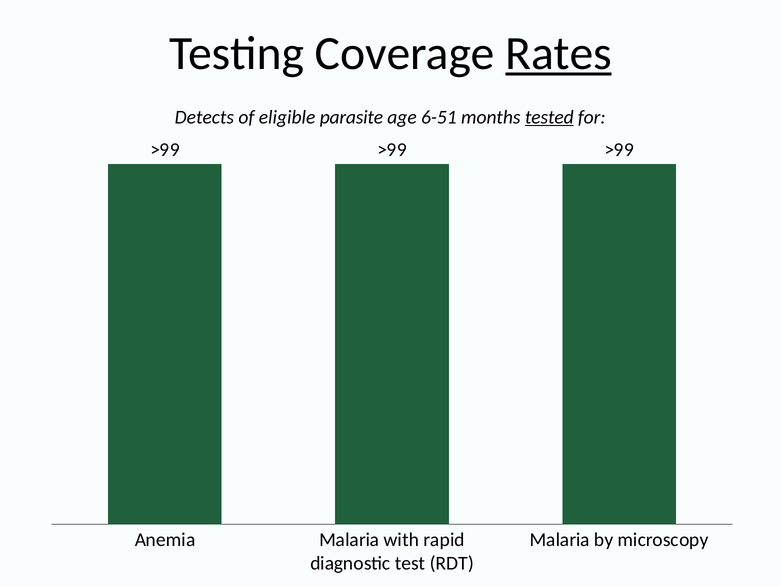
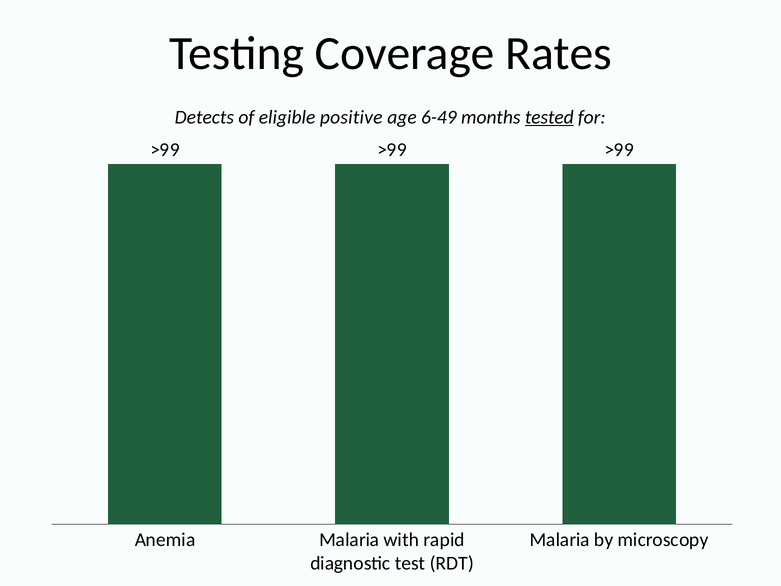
Rates underline: present -> none
parasite: parasite -> positive
6-51: 6-51 -> 6-49
